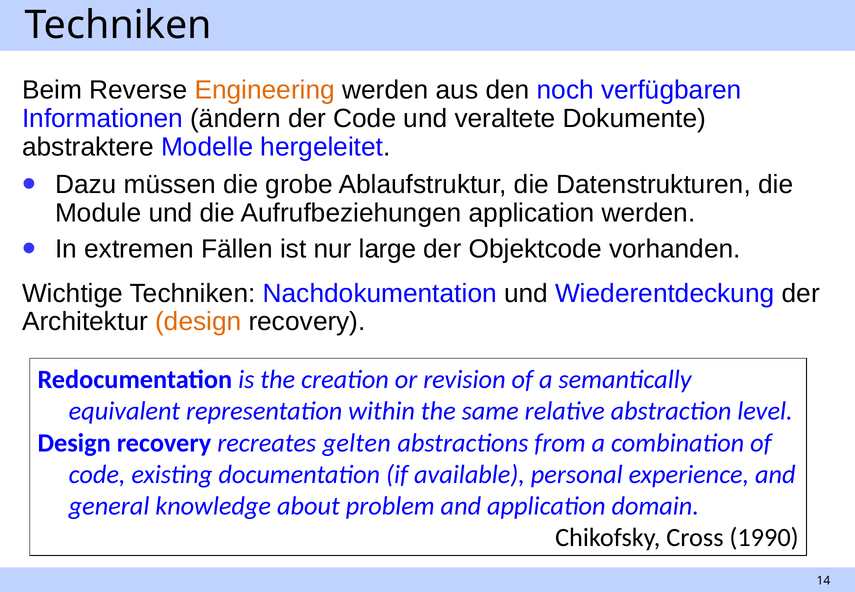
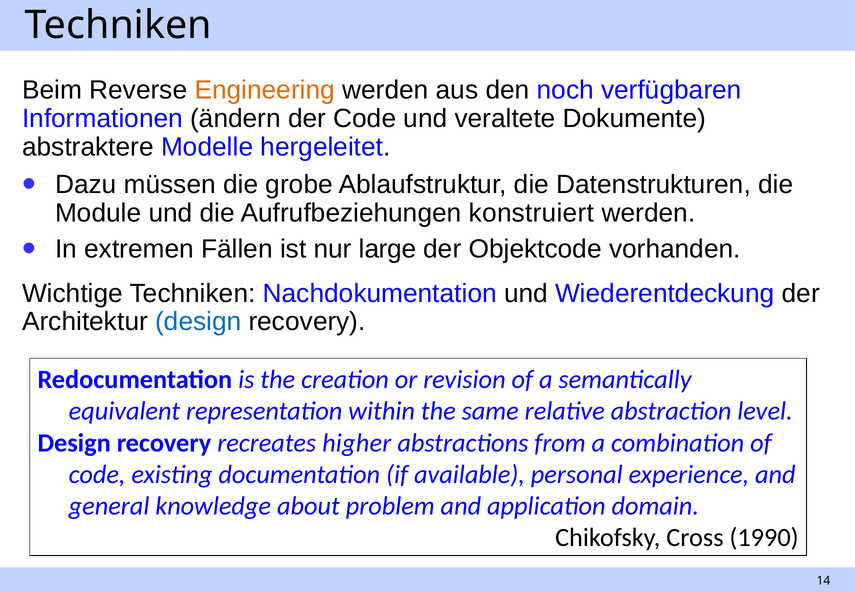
Aufrufbeziehungen application: application -> konstruiert
design at (198, 322) colour: orange -> blue
gelten: gelten -> higher
